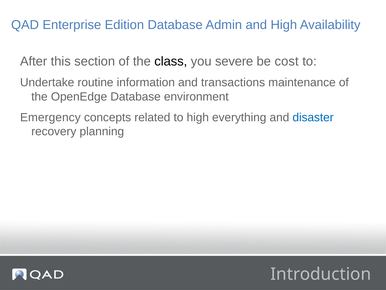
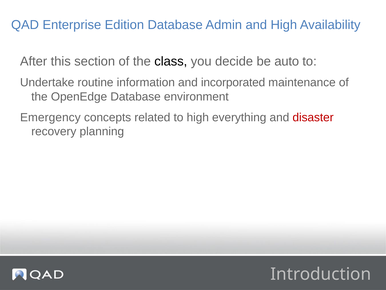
severe: severe -> decide
cost: cost -> auto
transactions: transactions -> incorporated
disaster colour: blue -> red
